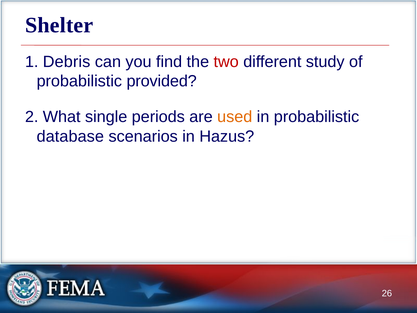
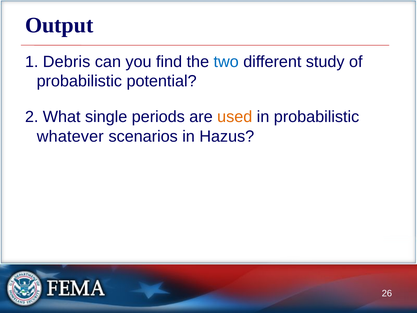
Shelter: Shelter -> Output
two colour: red -> blue
provided: provided -> potential
database: database -> whatever
